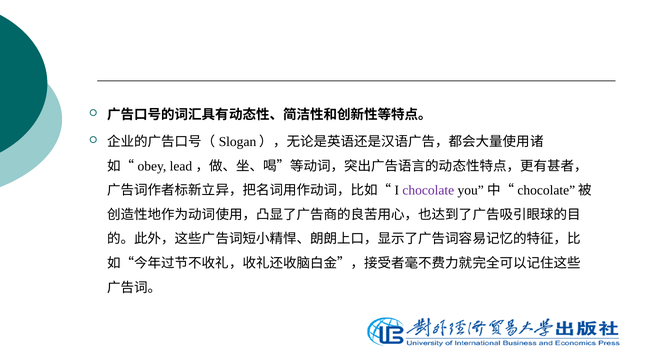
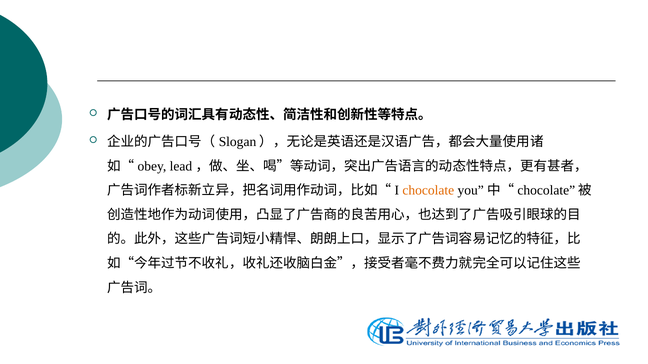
chocolate colour: purple -> orange
